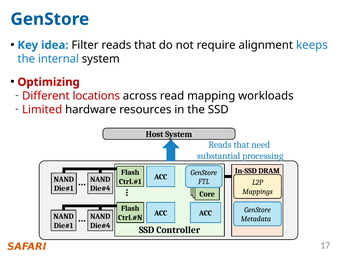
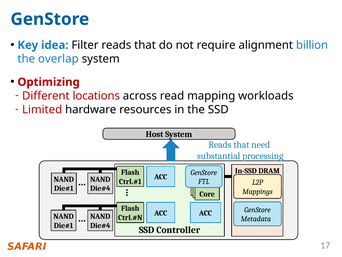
keeps: keeps -> billion
internal: internal -> overlap
